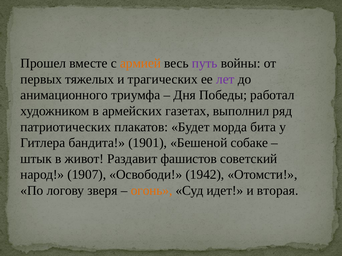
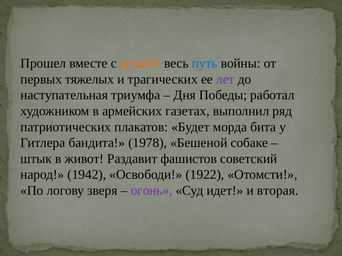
путь colour: purple -> blue
анимационного: анимационного -> наступательная
1901: 1901 -> 1978
1907: 1907 -> 1942
1942: 1942 -> 1922
огонь colour: orange -> purple
